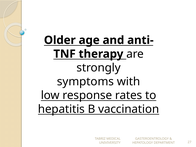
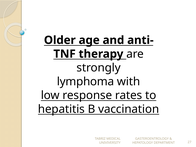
symptoms: symptoms -> lymphoma
